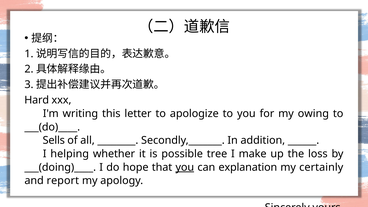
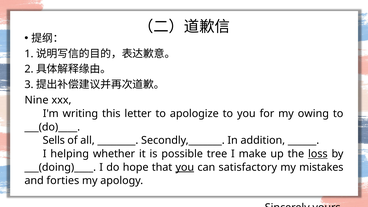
Hard: Hard -> Nine
loss underline: none -> present
explanation: explanation -> satisfactory
certainly: certainly -> mistakes
report: report -> forties
